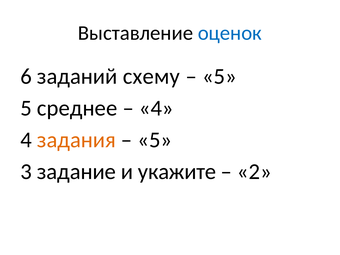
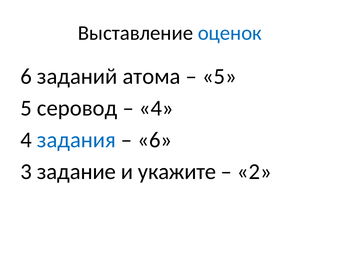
схему: схему -> атома
среднее: среднее -> серовод
задания colour: orange -> blue
5 at (155, 140): 5 -> 6
